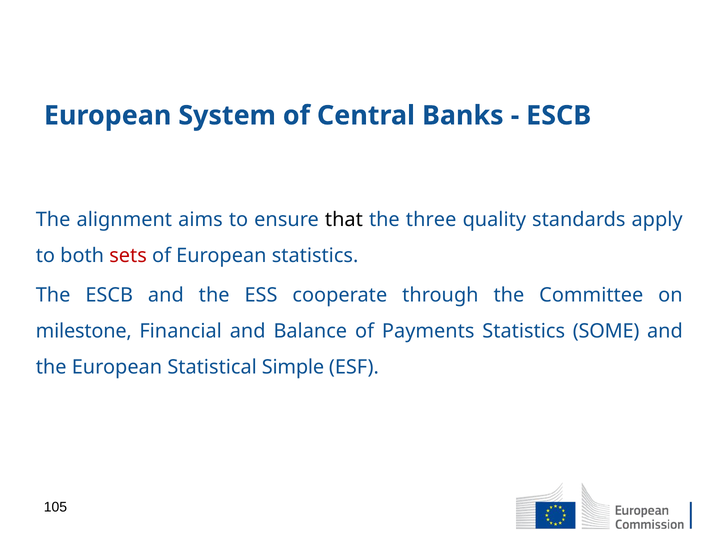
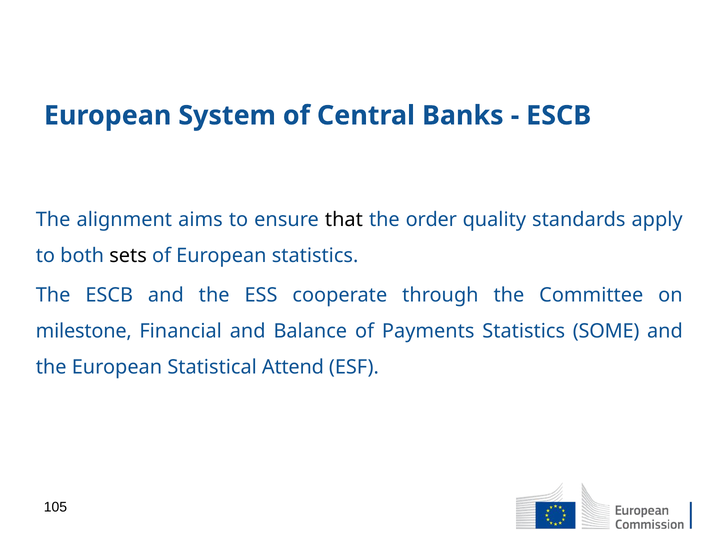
three: three -> order
sets colour: red -> black
Simple: Simple -> Attend
